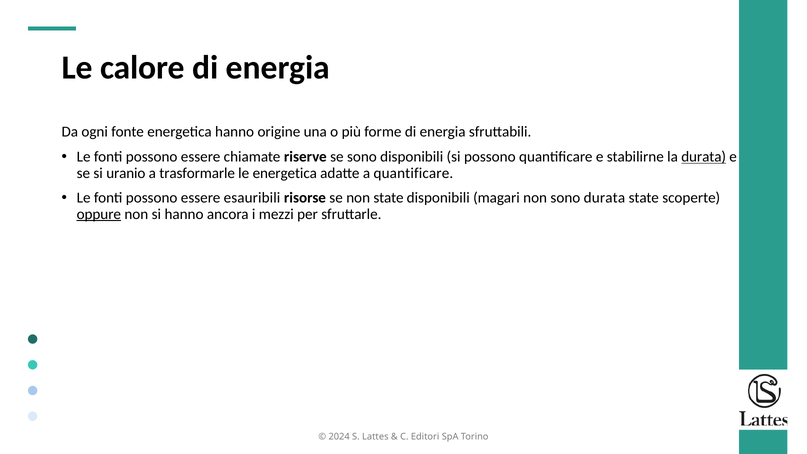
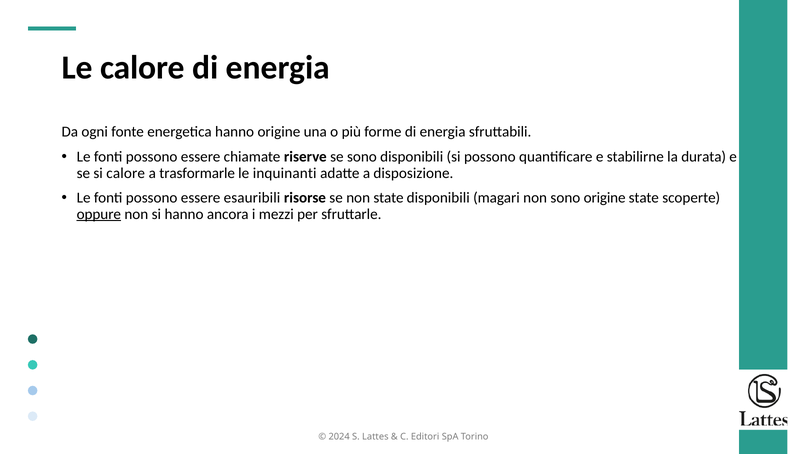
durata at (704, 157) underline: present -> none
si uranio: uranio -> calore
le energetica: energetica -> inquinanti
a quantificare: quantificare -> disposizione
sono durata: durata -> origine
